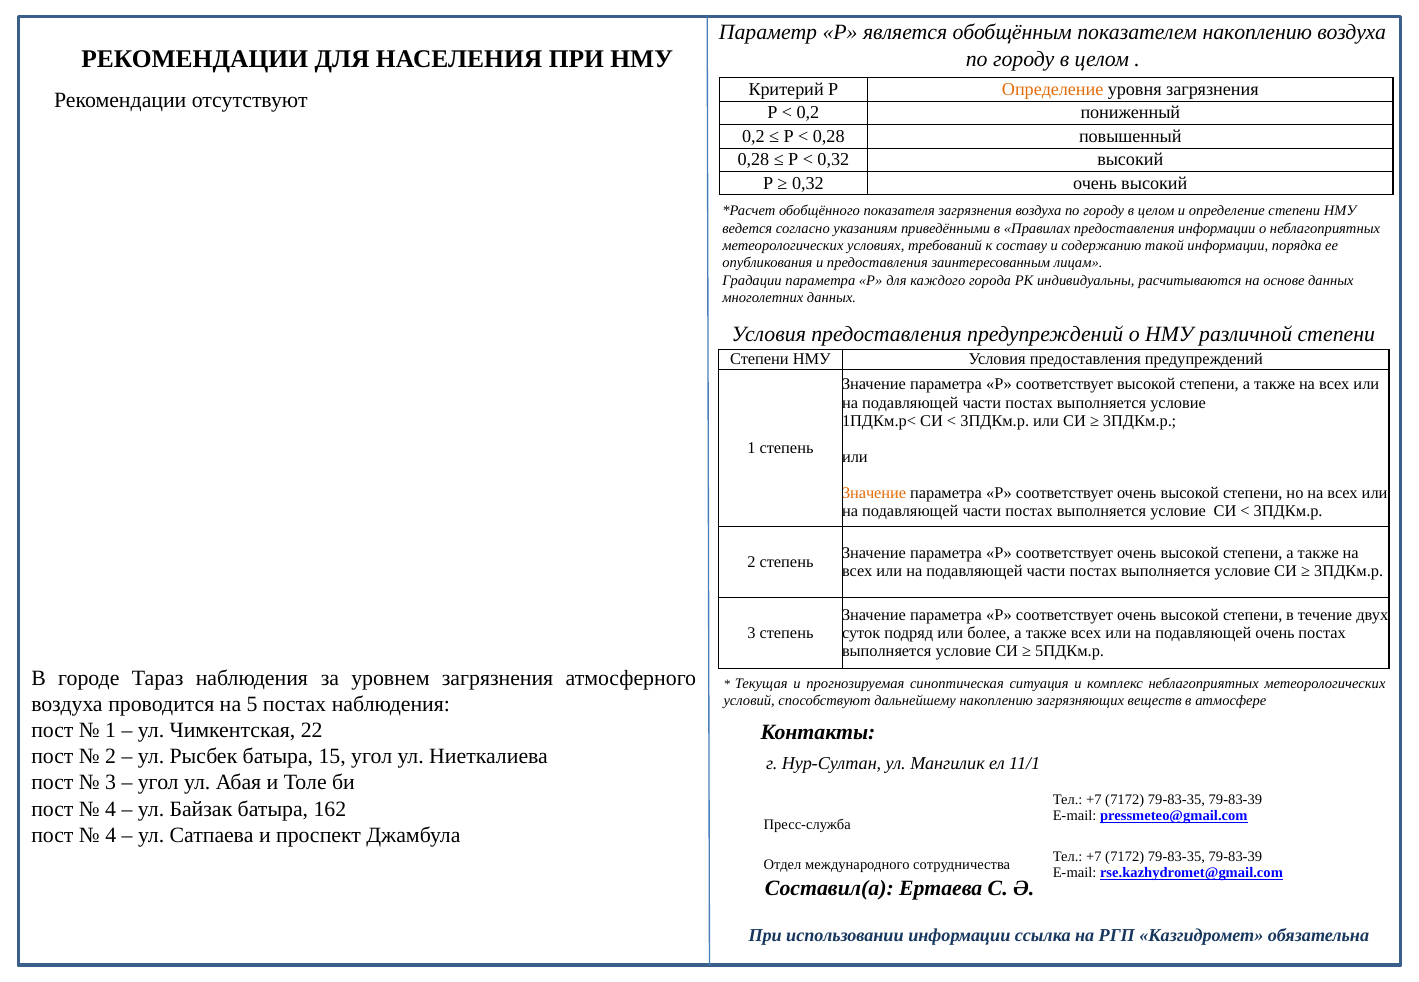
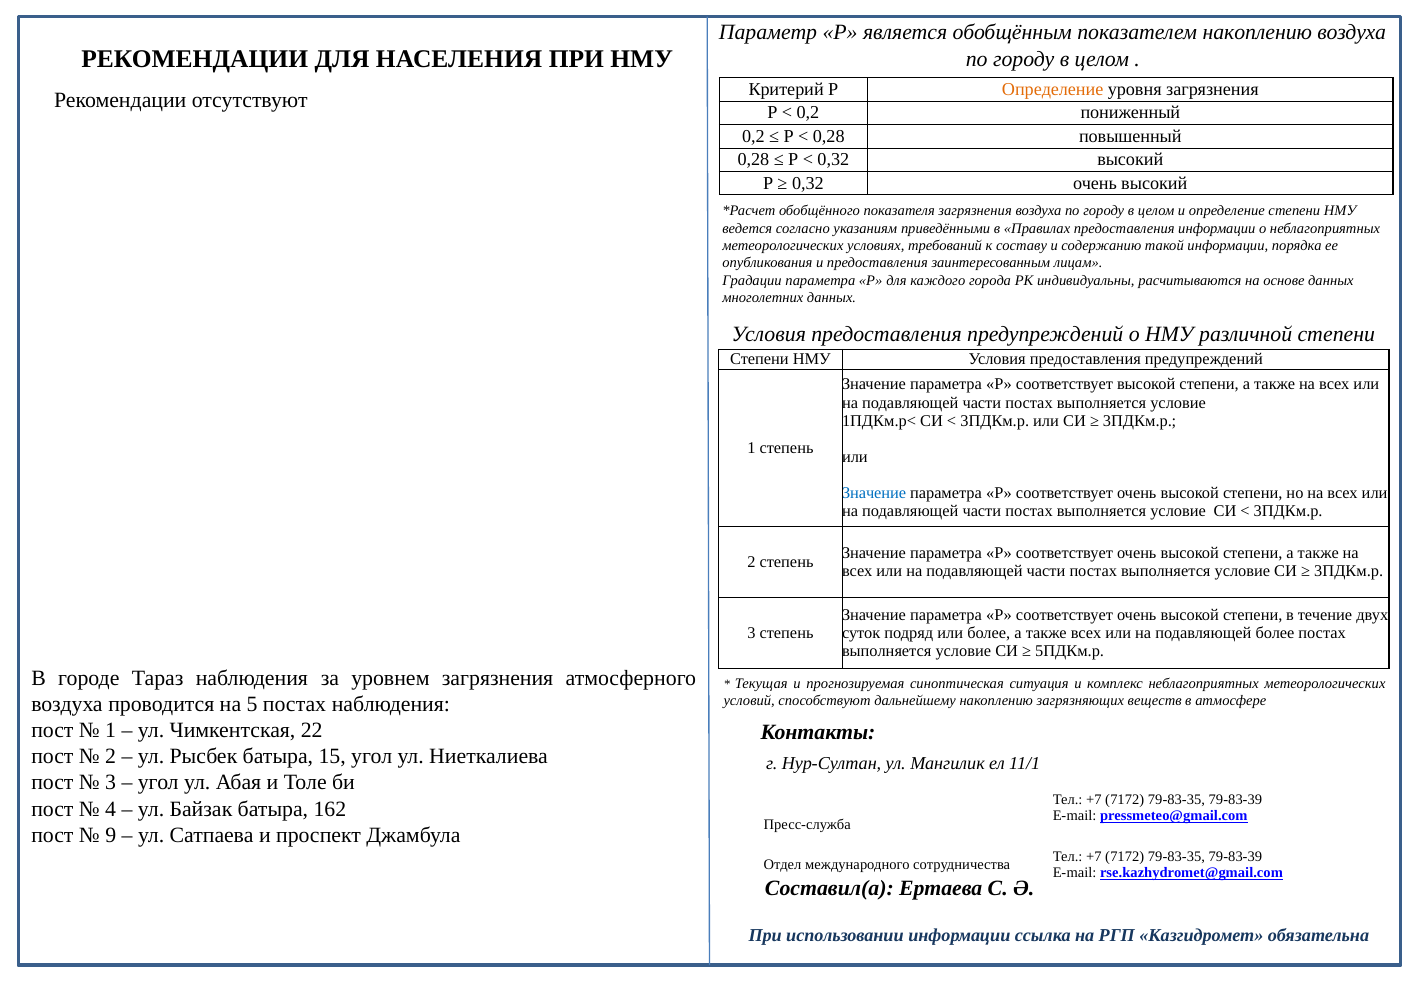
Значение at (874, 494) colour: orange -> blue
подавляющей очень: очень -> более
4 at (111, 835): 4 -> 9
